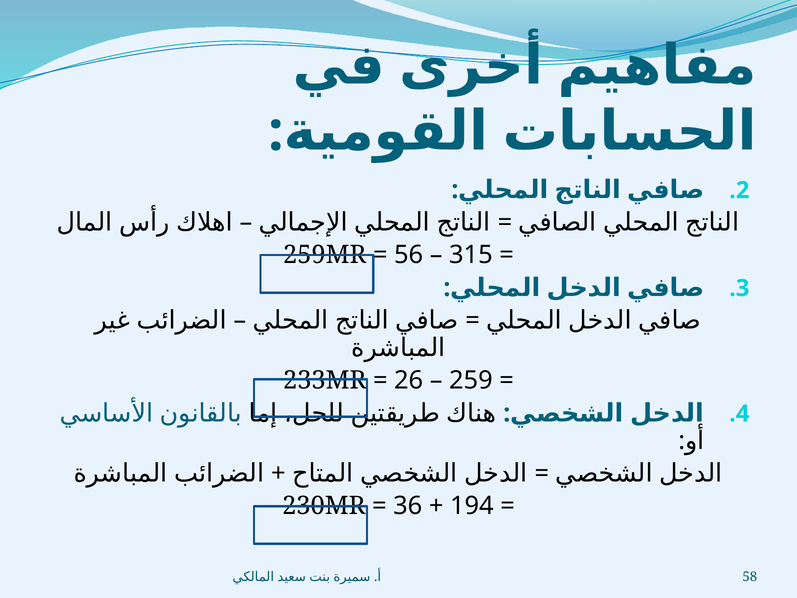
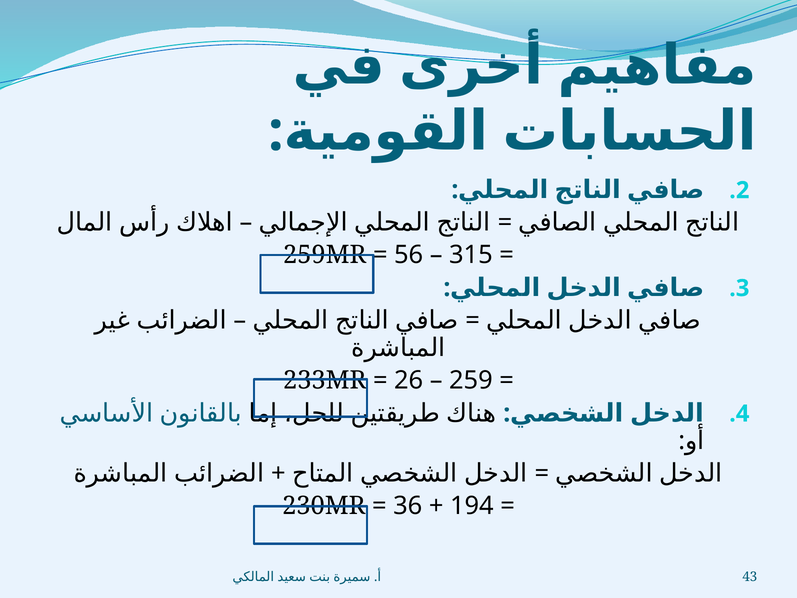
58: 58 -> 43
